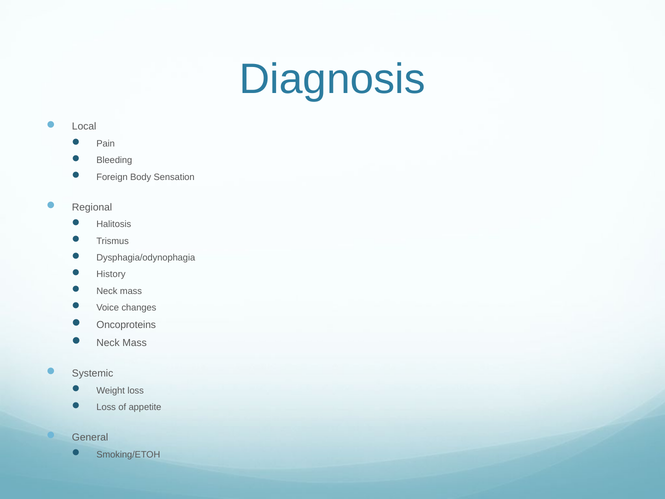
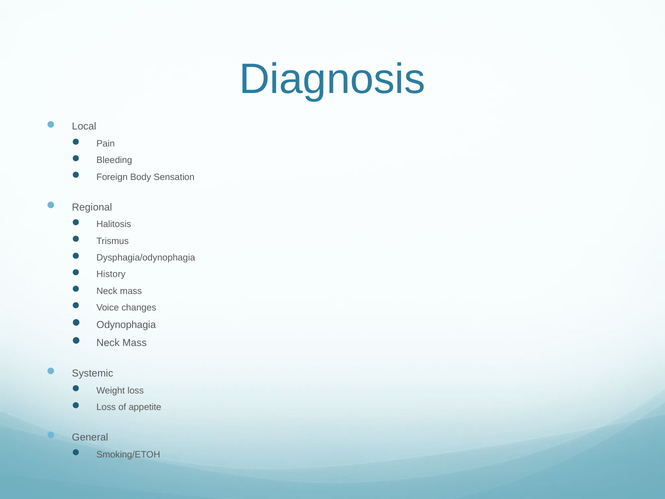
Oncoproteins: Oncoproteins -> Odynophagia
